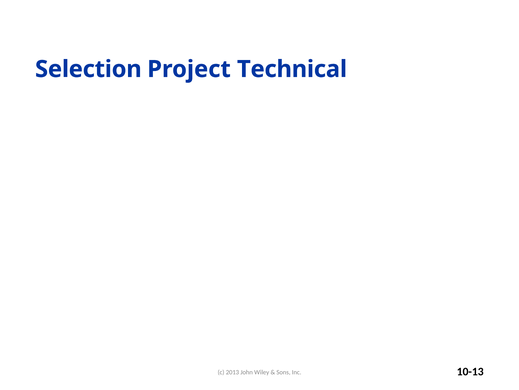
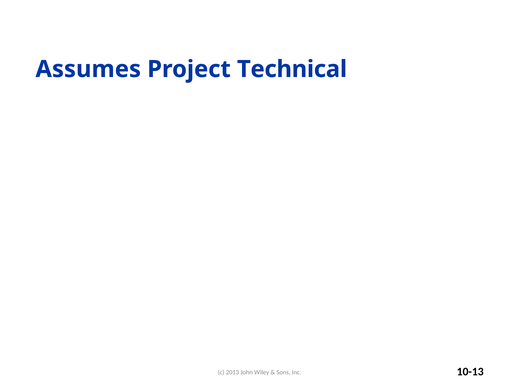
Selection: Selection -> Assumes
